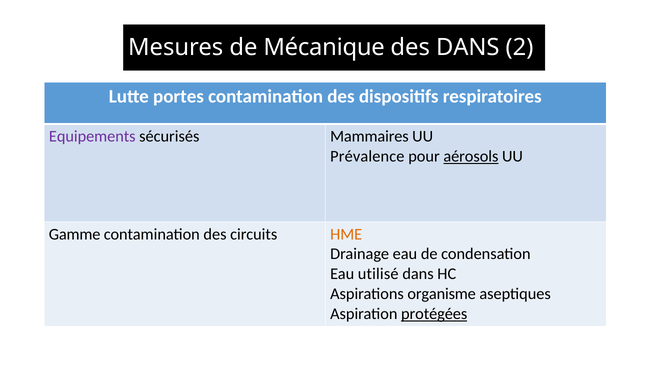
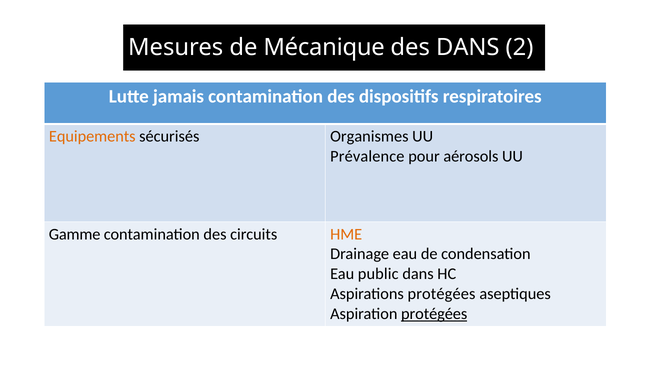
portes: portes -> jamais
Equipements colour: purple -> orange
Mammaires: Mammaires -> Organismes
aérosols underline: present -> none
utilisé: utilisé -> public
Aspirations organisme: organisme -> protégées
